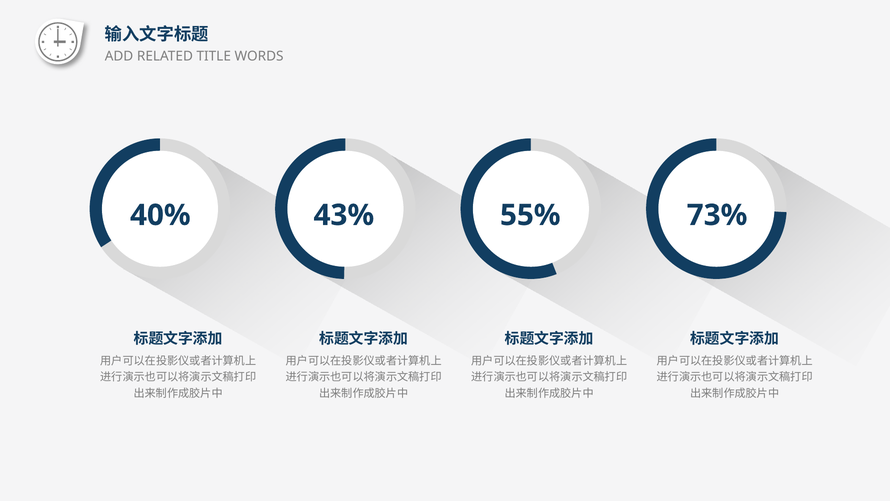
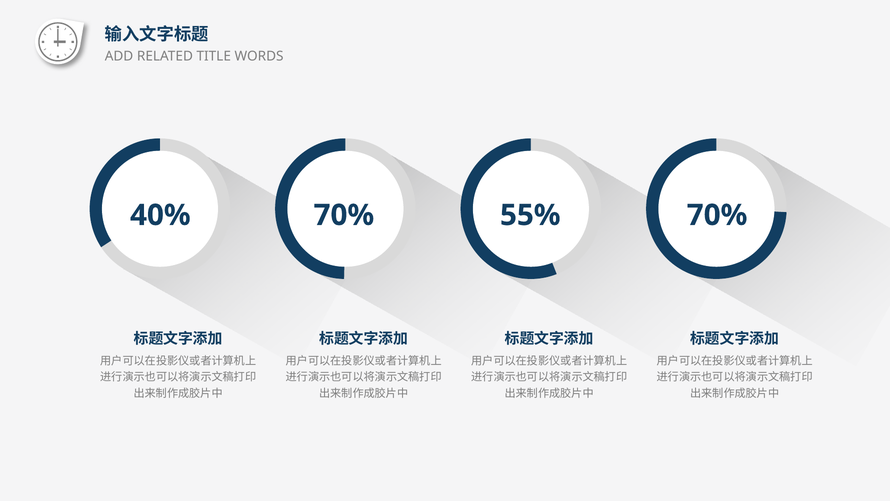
40% 43%: 43% -> 70%
55% 73%: 73% -> 70%
